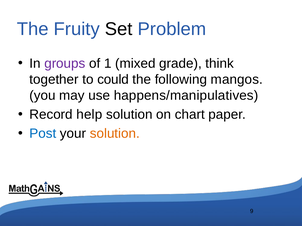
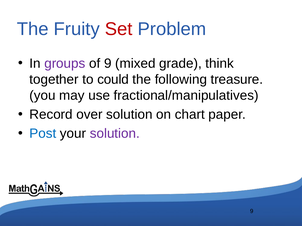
Set colour: black -> red
of 1: 1 -> 9
mangos: mangos -> treasure
happens/manipulatives: happens/manipulatives -> fractional/manipulatives
help: help -> over
solution at (115, 134) colour: orange -> purple
